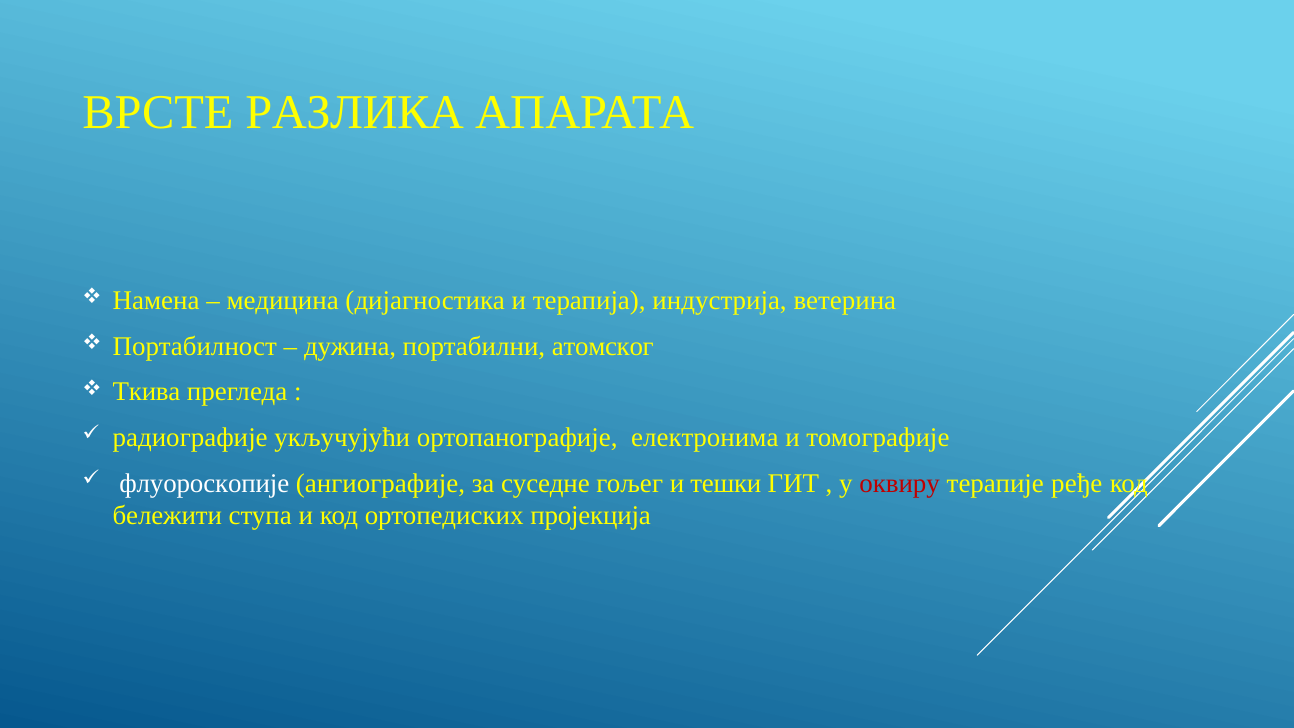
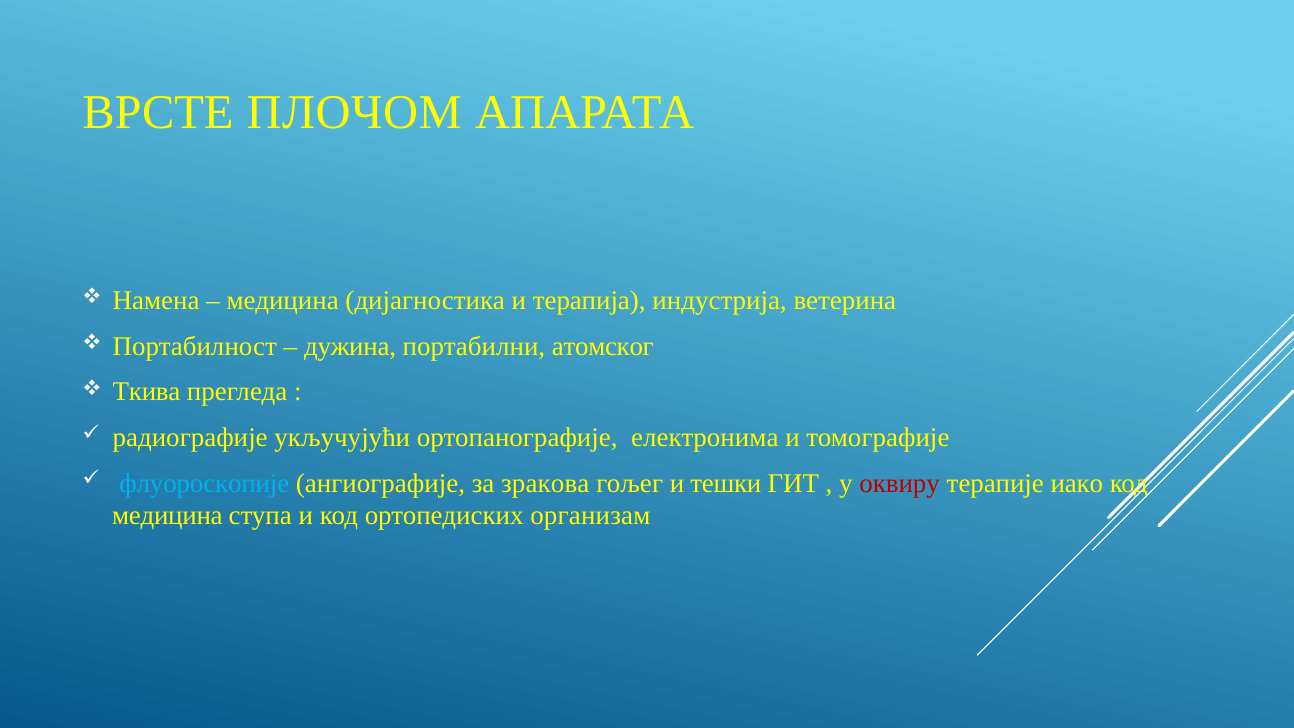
РАЗЛИКА: РАЗЛИКА -> ПЛОЧОМ
флуороскопије colour: white -> light blue
суседне: суседне -> зракова
ређе: ређе -> иако
бележити at (167, 516): бележити -> медицина
пројекција: пројекција -> организам
